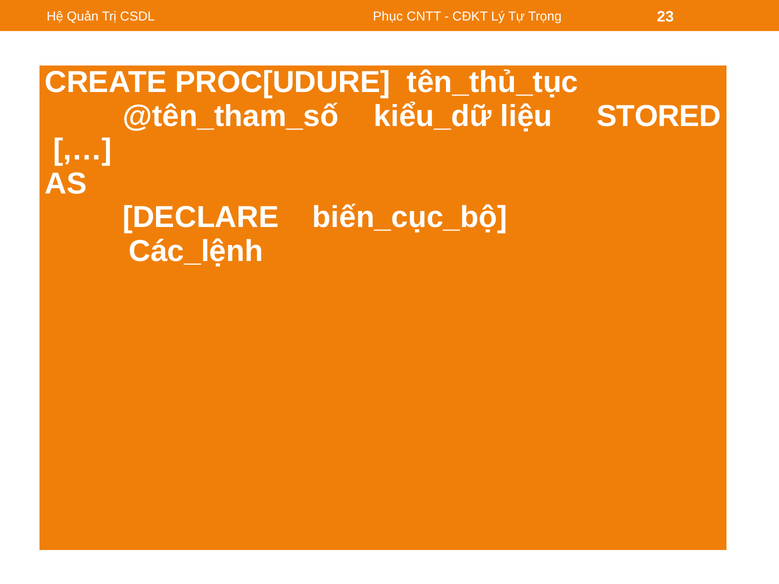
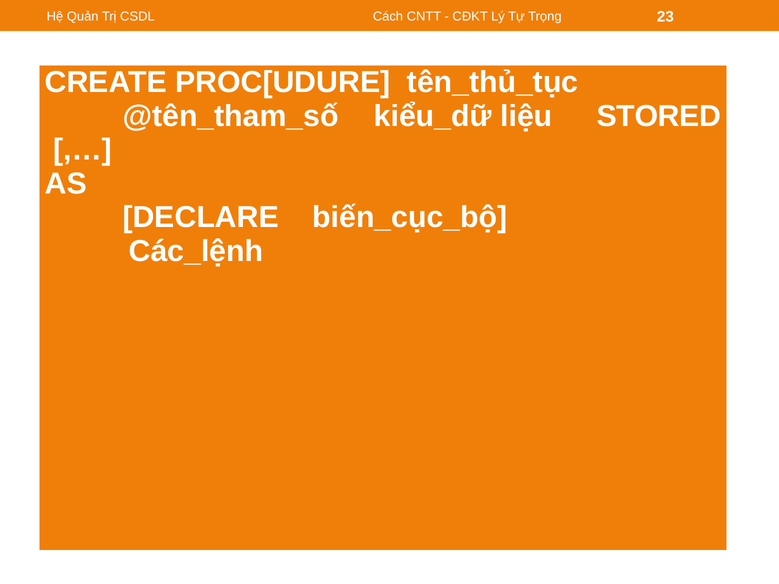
Phục: Phục -> Cách
